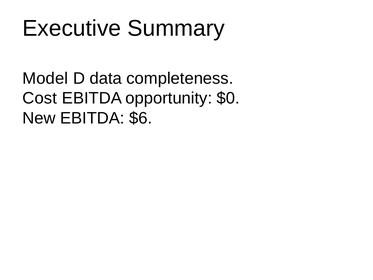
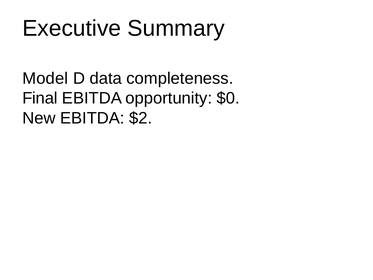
Cost: Cost -> Final
$6: $6 -> $2
